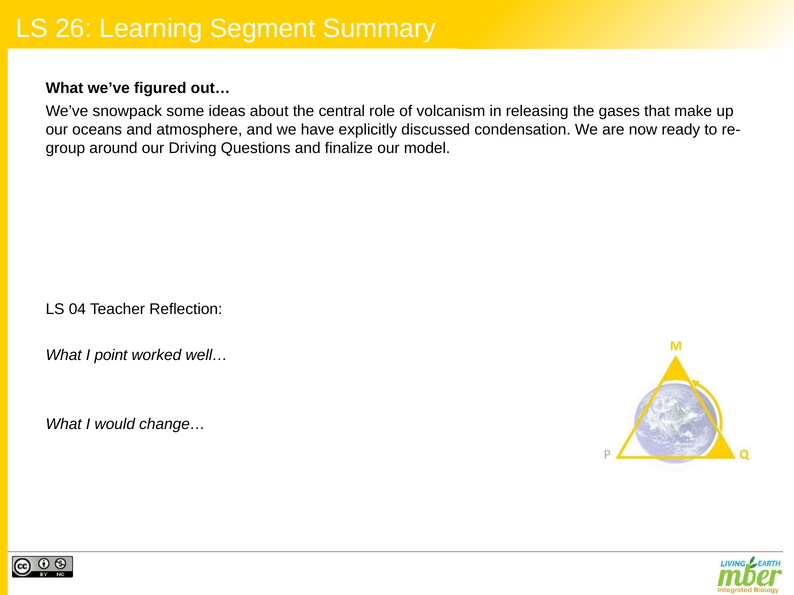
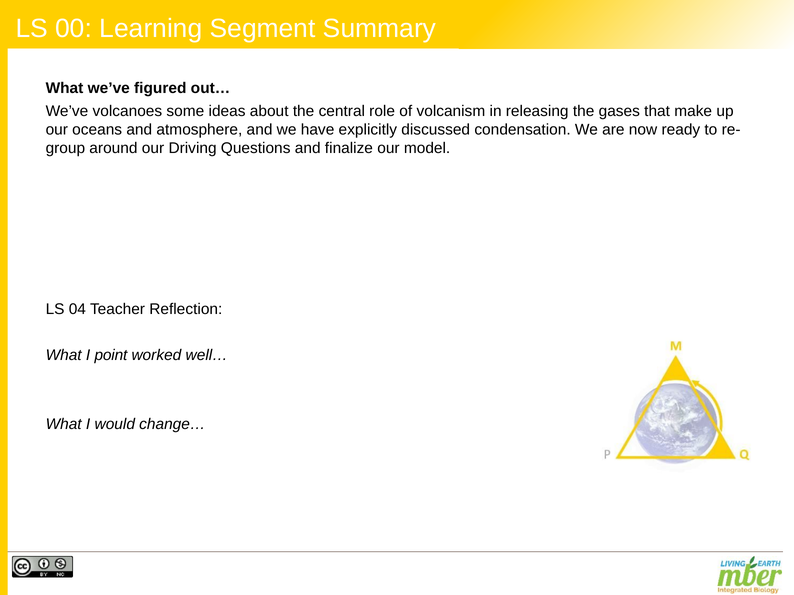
26: 26 -> 00
snowpack: snowpack -> volcanoes
